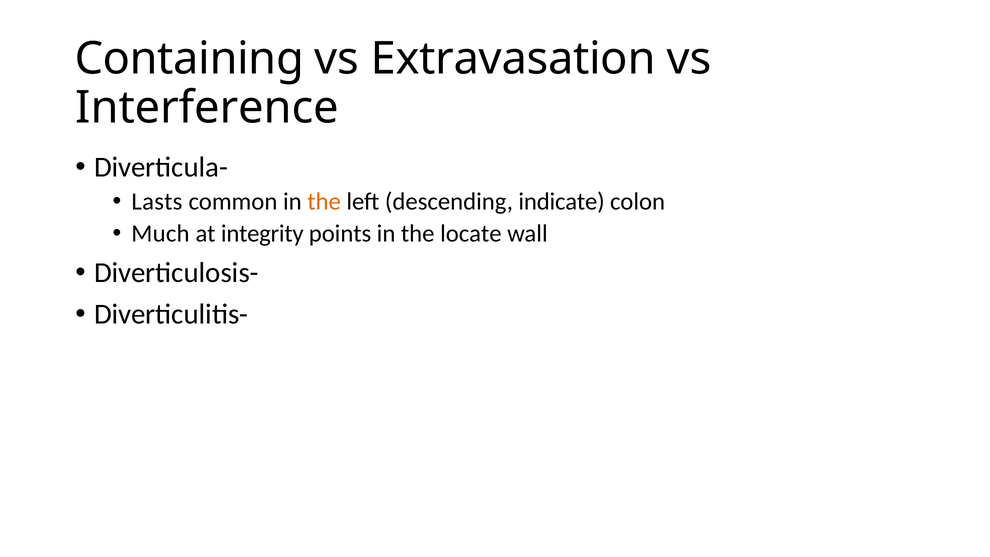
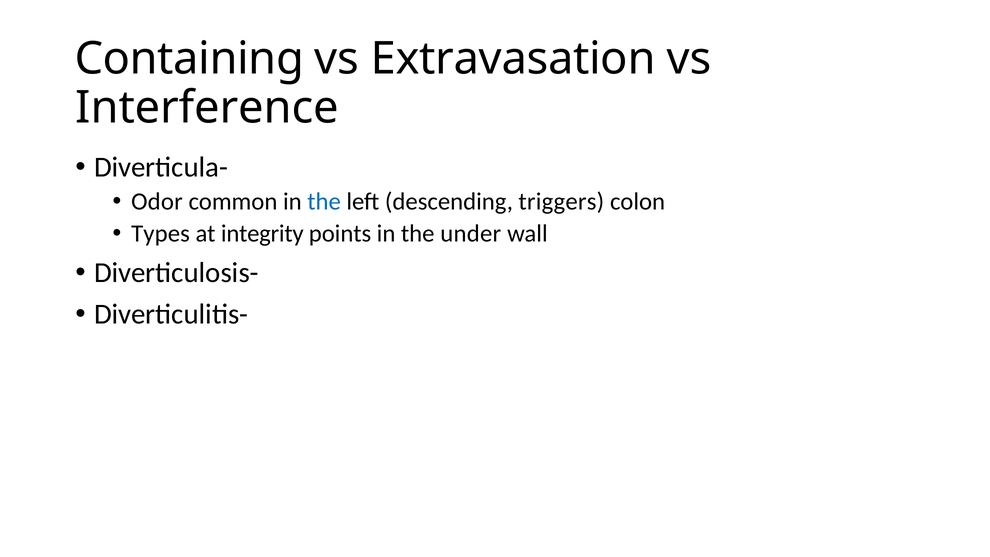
Lasts: Lasts -> Odor
the at (324, 202) colour: orange -> blue
indicate: indicate -> triggers
Much: Much -> Types
locate: locate -> under
